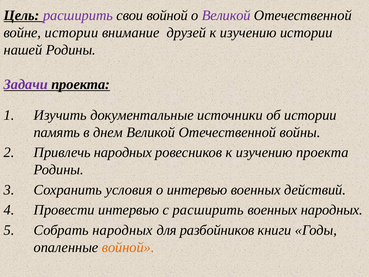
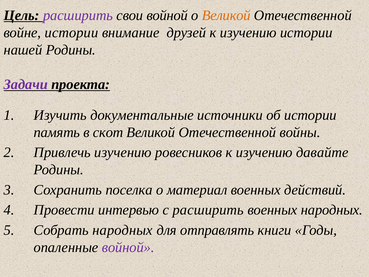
Великой at (226, 15) colour: purple -> orange
днем: днем -> скот
Привлечь народных: народных -> изучению
изучению проекта: проекта -> давайте
условия: условия -> поселка
о интервью: интервью -> материал
разбойников: разбойников -> отправлять
войной at (128, 247) colour: orange -> purple
